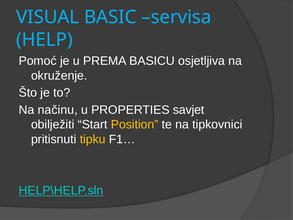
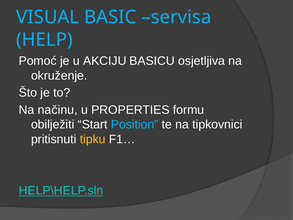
PREMA: PREMA -> AKCIJU
savjet: savjet -> formu
Position colour: yellow -> light blue
